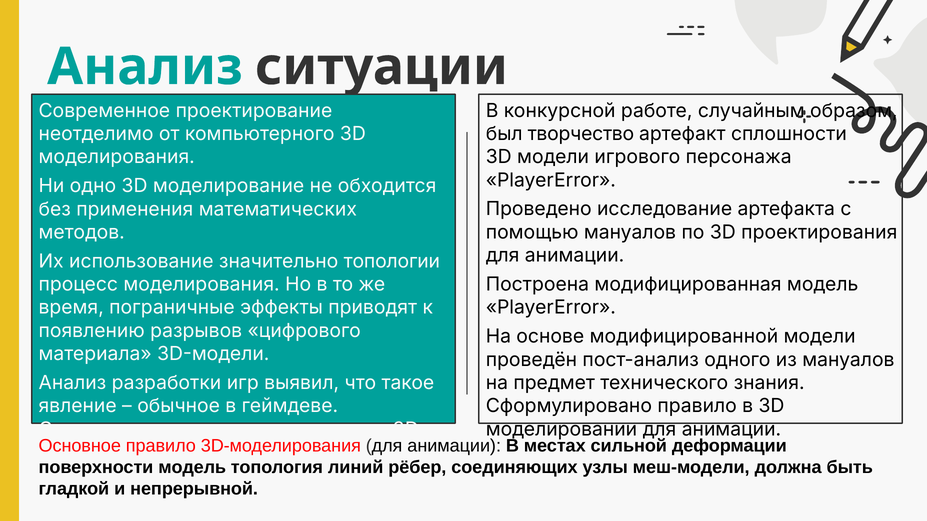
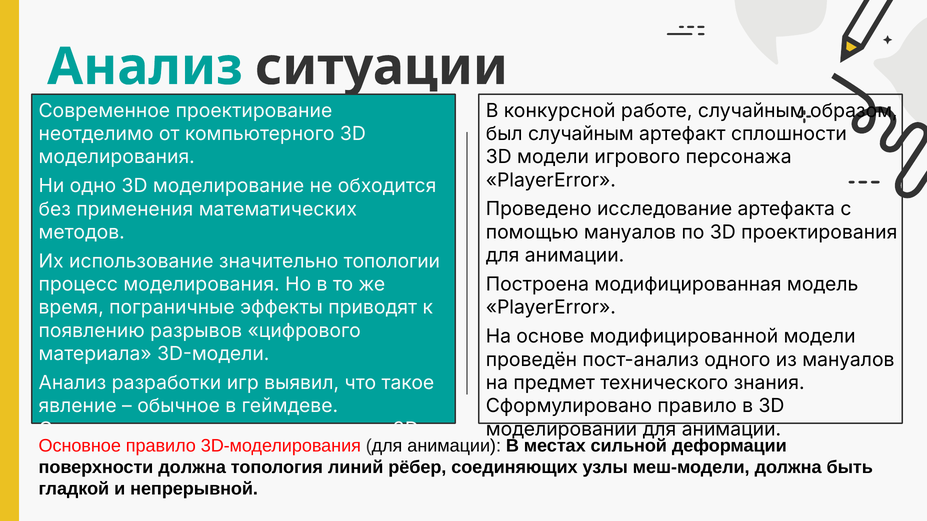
был творчество: творчество -> случайным
поверхности модель: модель -> должна
